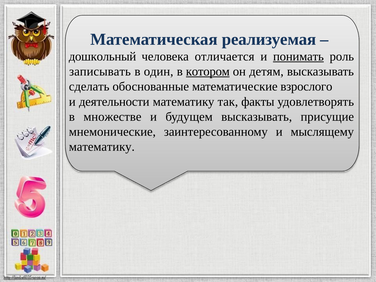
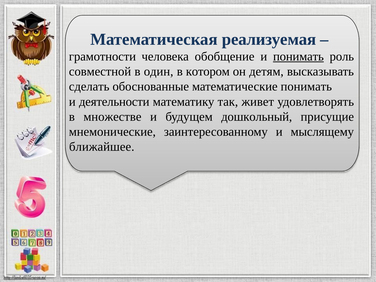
дошкольный: дошкольный -> грамотности
отличается: отличается -> обобщение
записывать: записывать -> совместной
котором underline: present -> none
математические взрослого: взрослого -> понимать
факты: факты -> живет
будущем высказывать: высказывать -> дошкольный
математику at (102, 147): математику -> ближайшее
